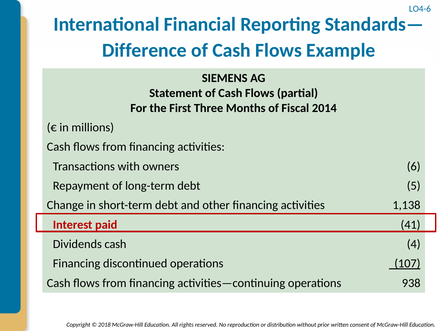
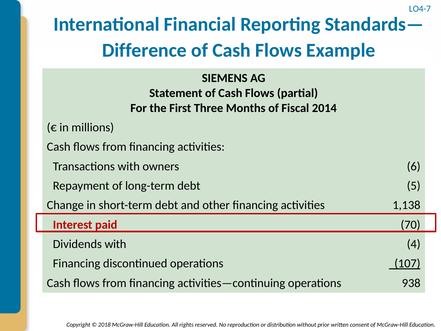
LO4-6: LO4-6 -> LO4-7
41: 41 -> 70
Dividends cash: cash -> with
